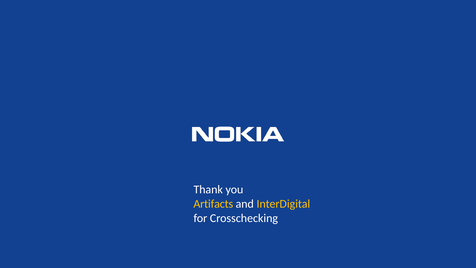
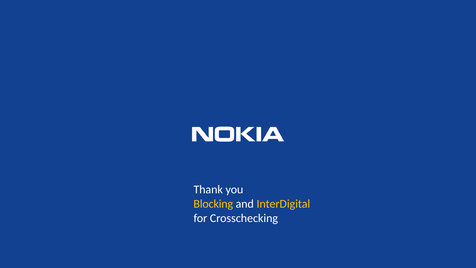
Artifacts: Artifacts -> Blocking
